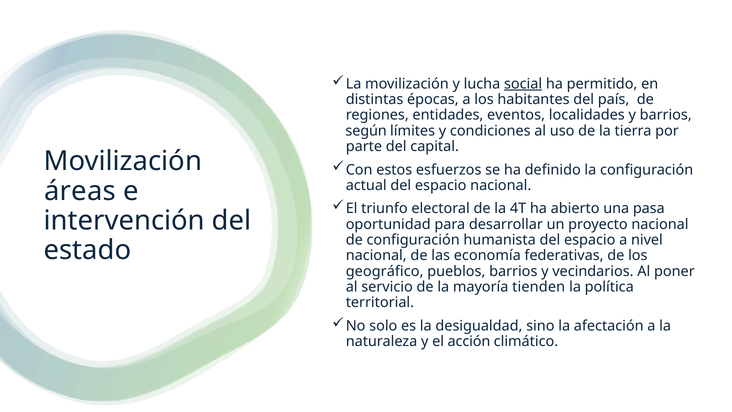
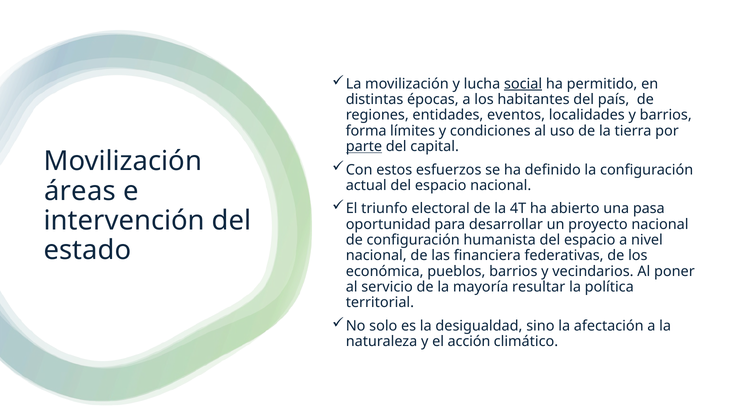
según: según -> forma
parte underline: none -> present
economía: economía -> financiera
geográfico: geográfico -> económica
tienden: tienden -> resultar
